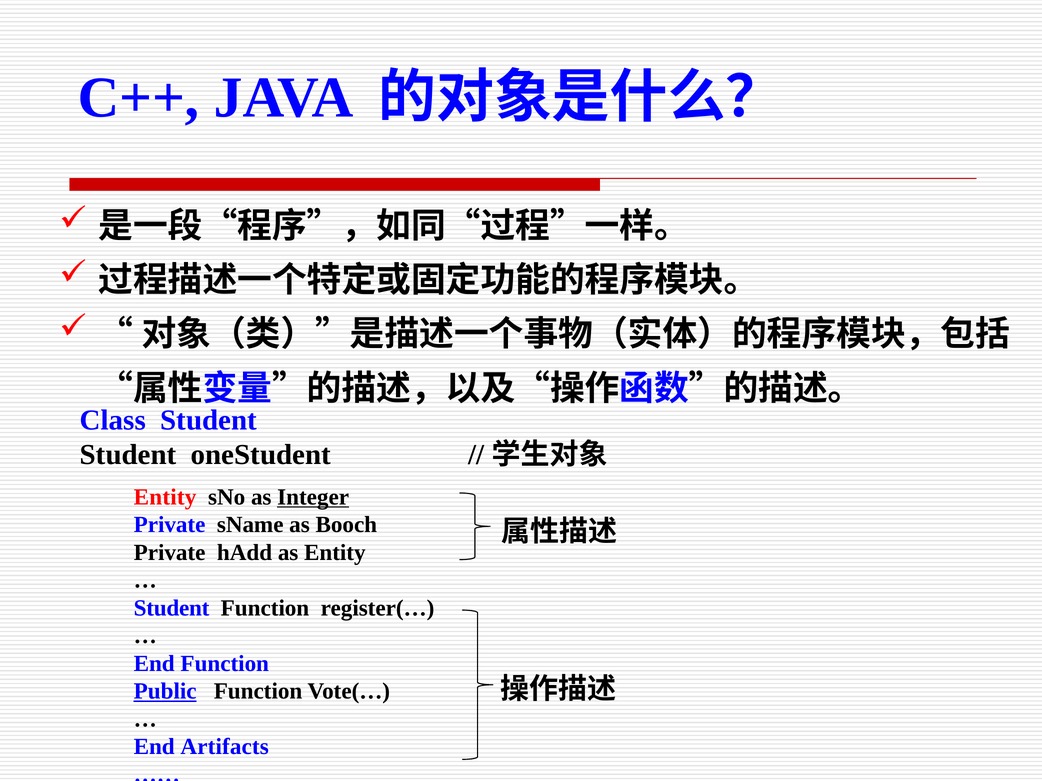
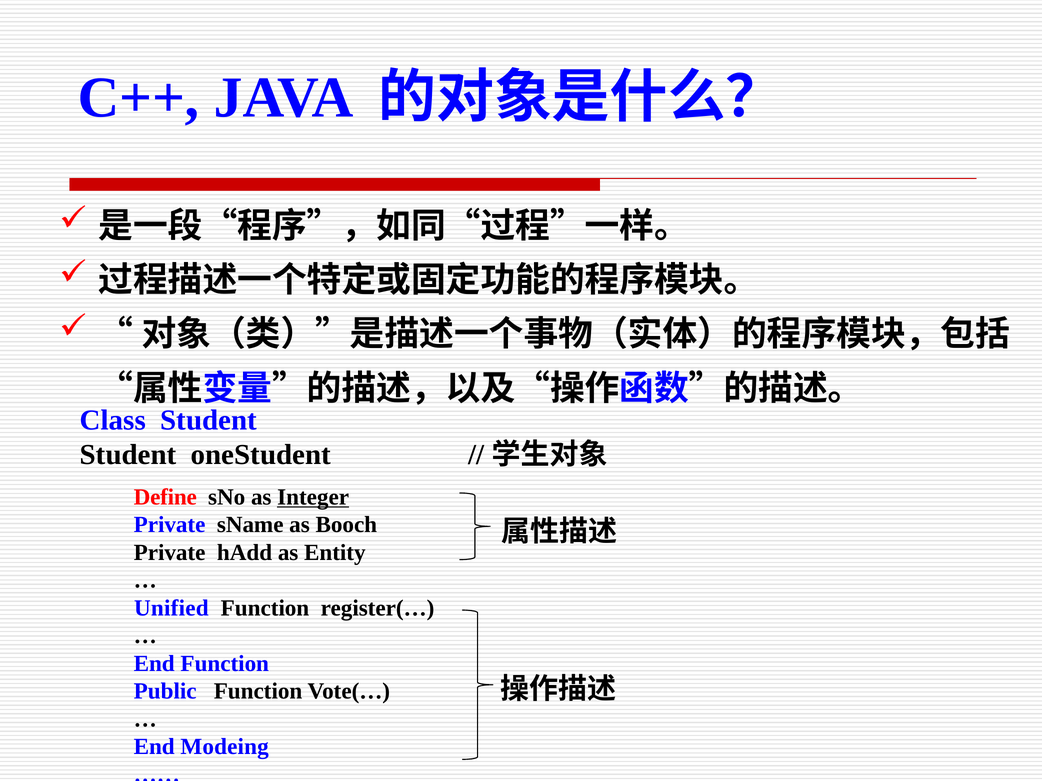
Entity at (165, 497): Entity -> Define
Student at (172, 608): Student -> Unified
Public underline: present -> none
Artifacts: Artifacts -> Modeing
